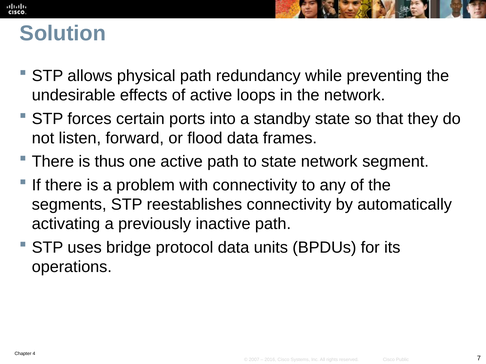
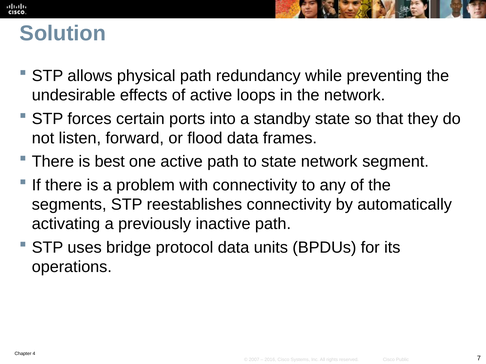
thus: thus -> best
